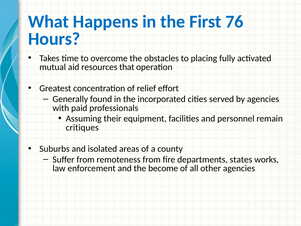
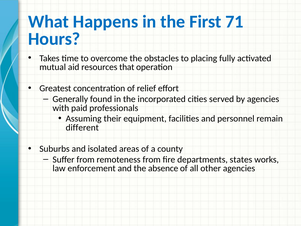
76: 76 -> 71
critiques: critiques -> different
become: become -> absence
